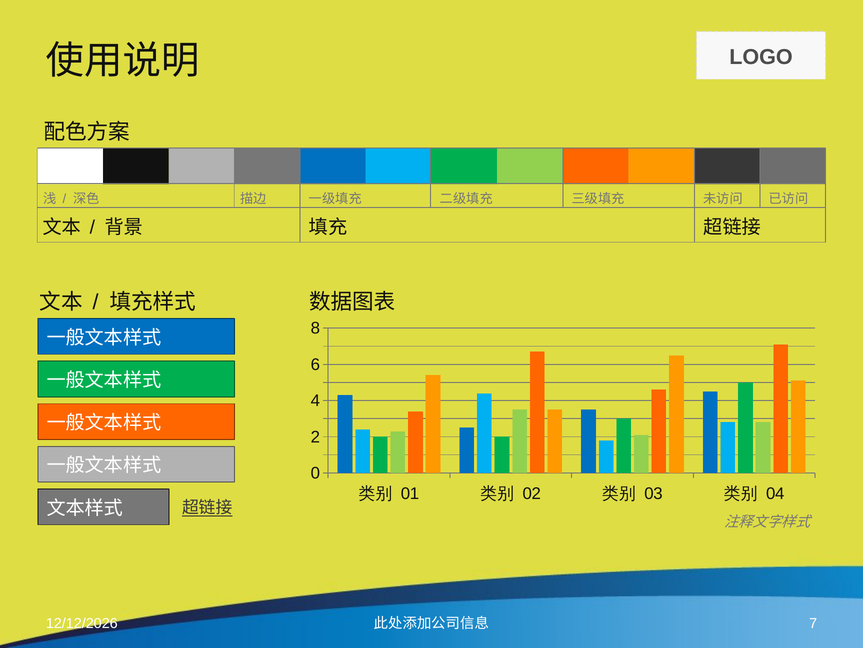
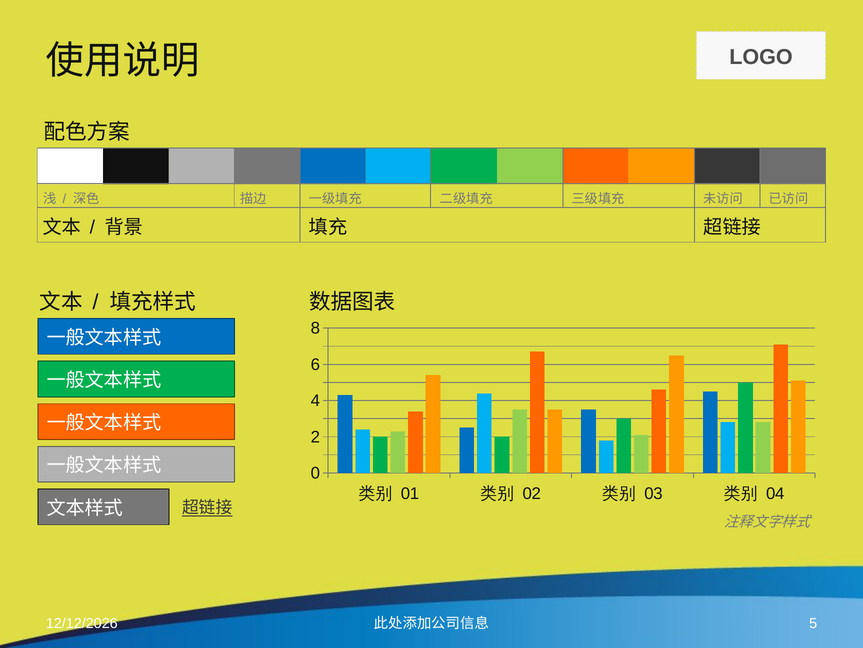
7: 7 -> 5
